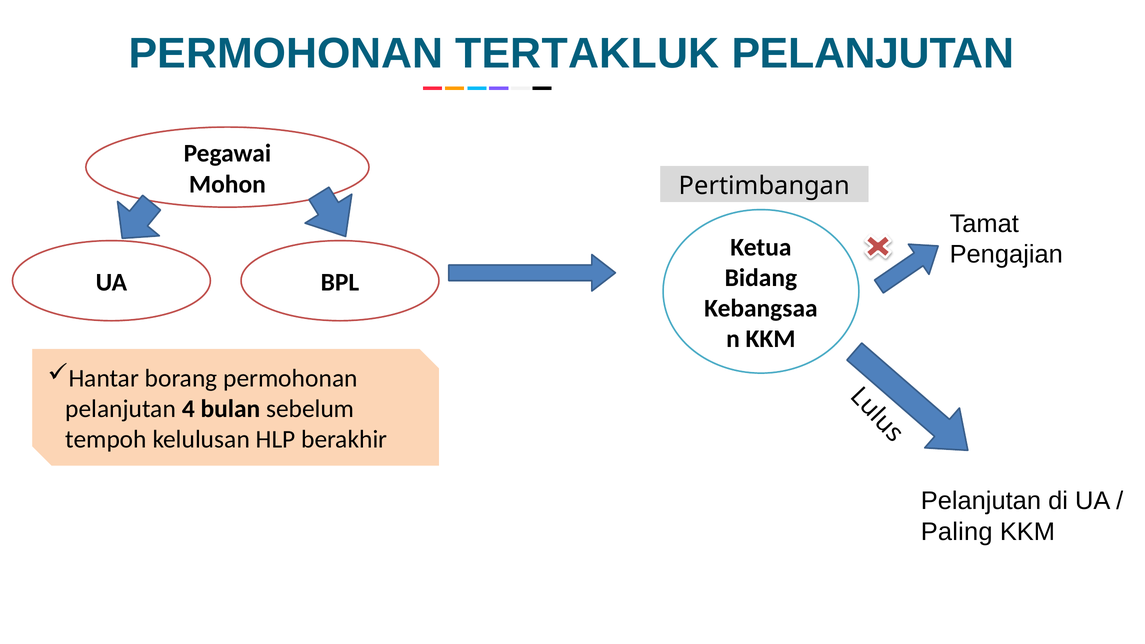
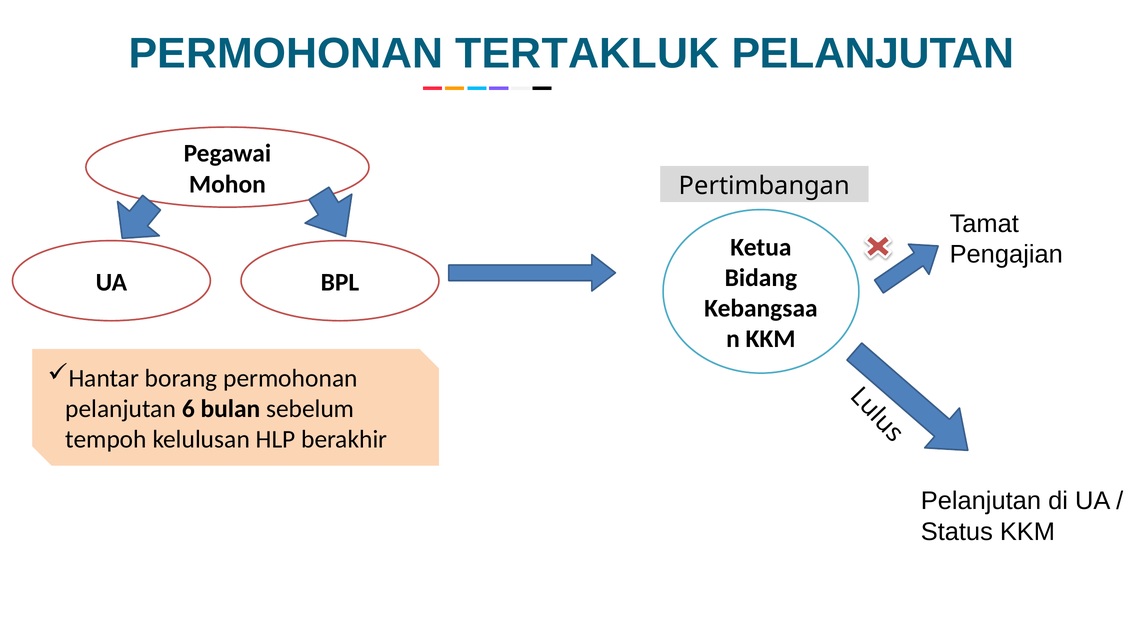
4: 4 -> 6
Paling: Paling -> Status
